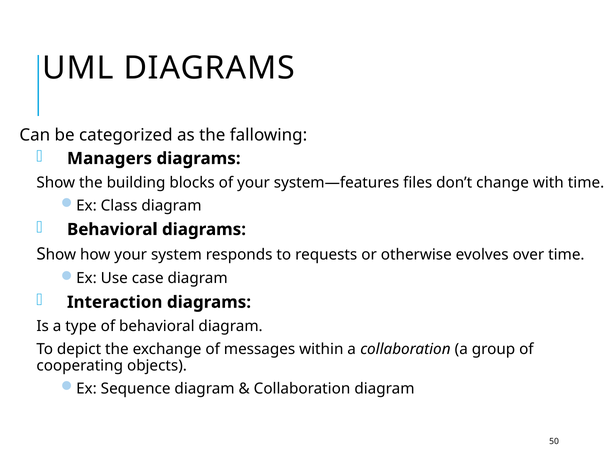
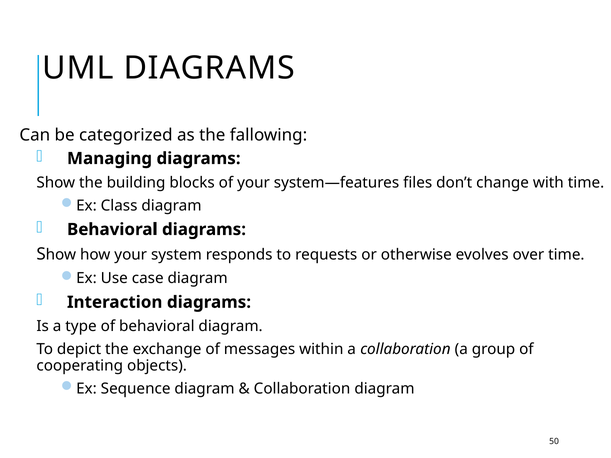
Managers: Managers -> Managing
